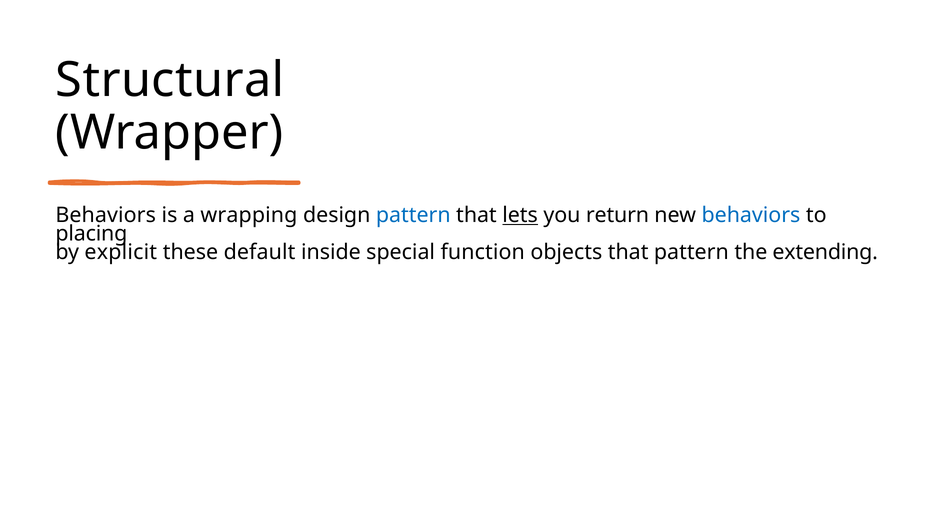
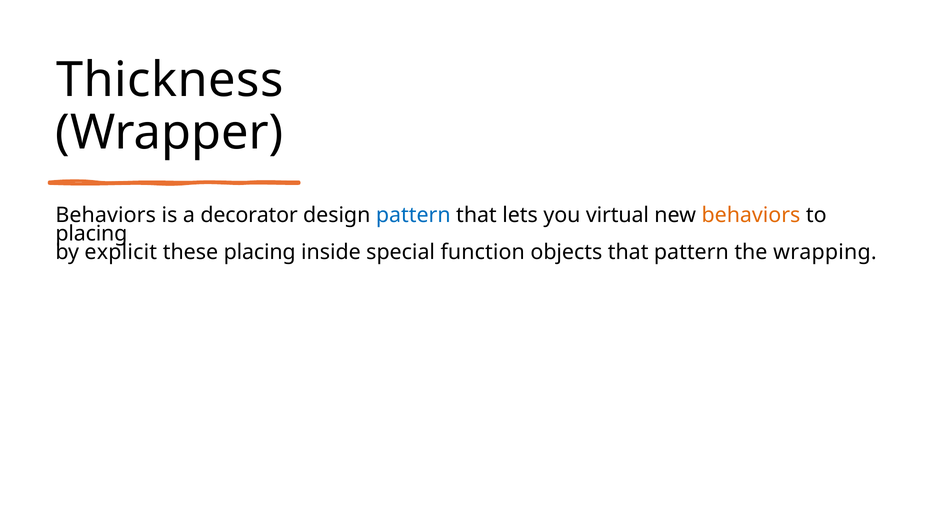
Structural: Structural -> Thickness
wrapping: wrapping -> decorator
lets underline: present -> none
return: return -> virtual
behaviors at (751, 215) colour: blue -> orange
these default: default -> placing
extending: extending -> wrapping
